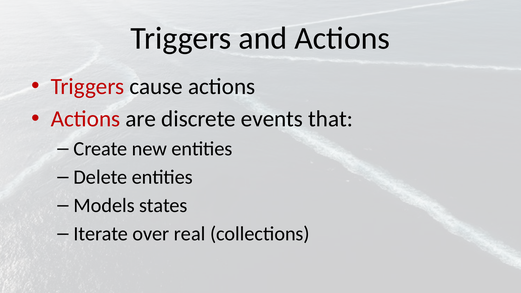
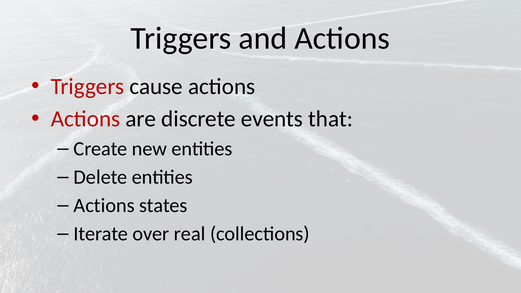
Models at (104, 206): Models -> Actions
